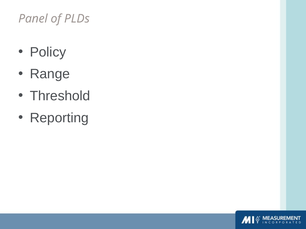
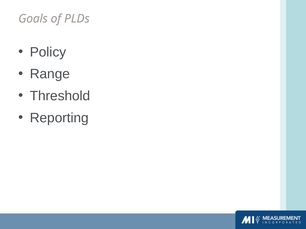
Panel: Panel -> Goals
